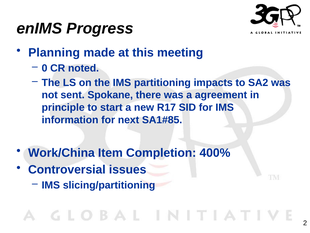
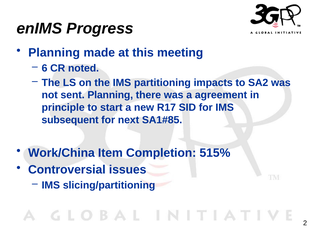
0: 0 -> 6
sent Spokane: Spokane -> Planning
information: information -> subsequent
400%: 400% -> 515%
